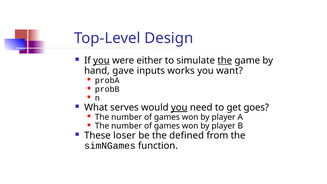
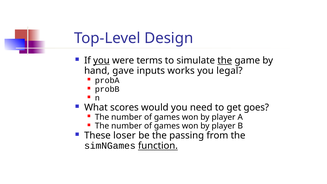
either: either -> terms
want: want -> legal
serves: serves -> scores
you at (179, 108) underline: present -> none
defined: defined -> passing
function underline: none -> present
